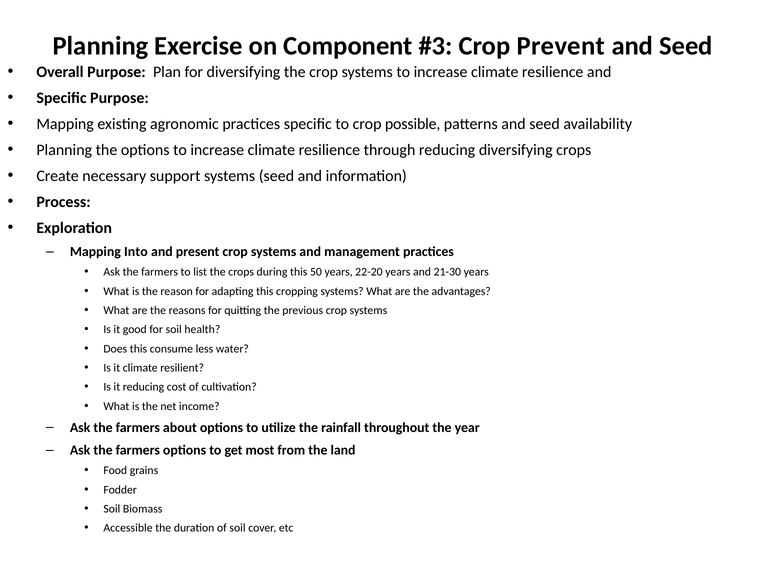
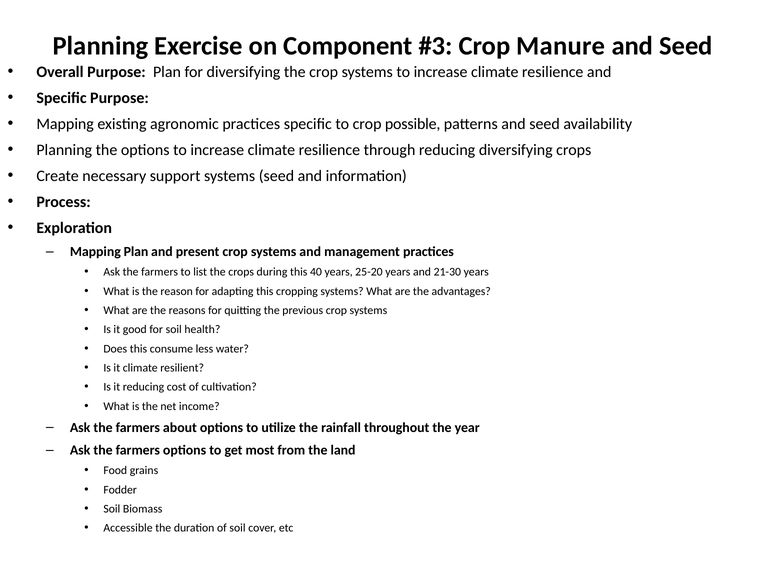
Prevent: Prevent -> Manure
Mapping Into: Into -> Plan
50: 50 -> 40
22-20: 22-20 -> 25-20
